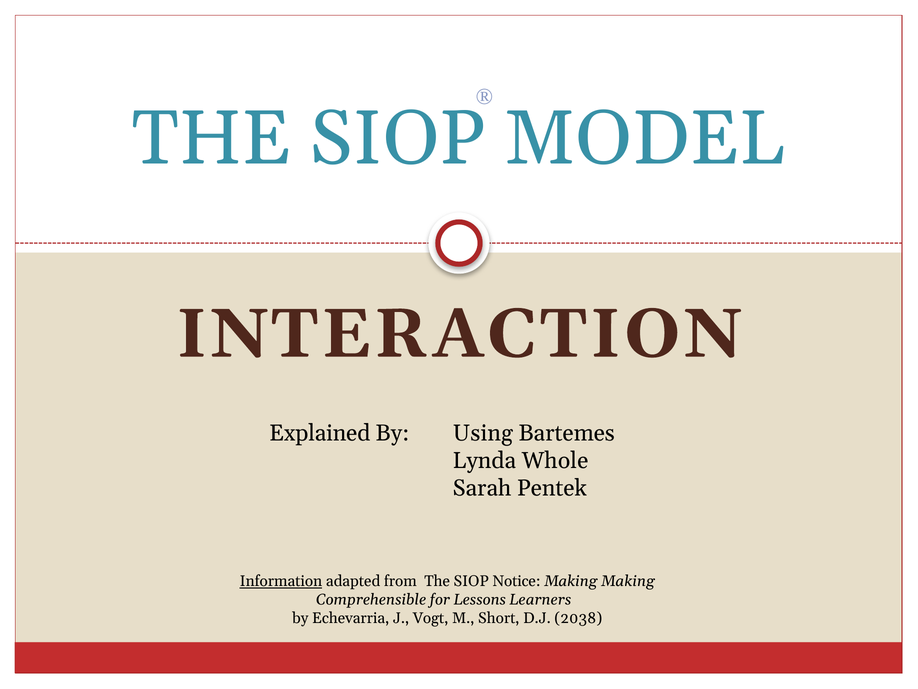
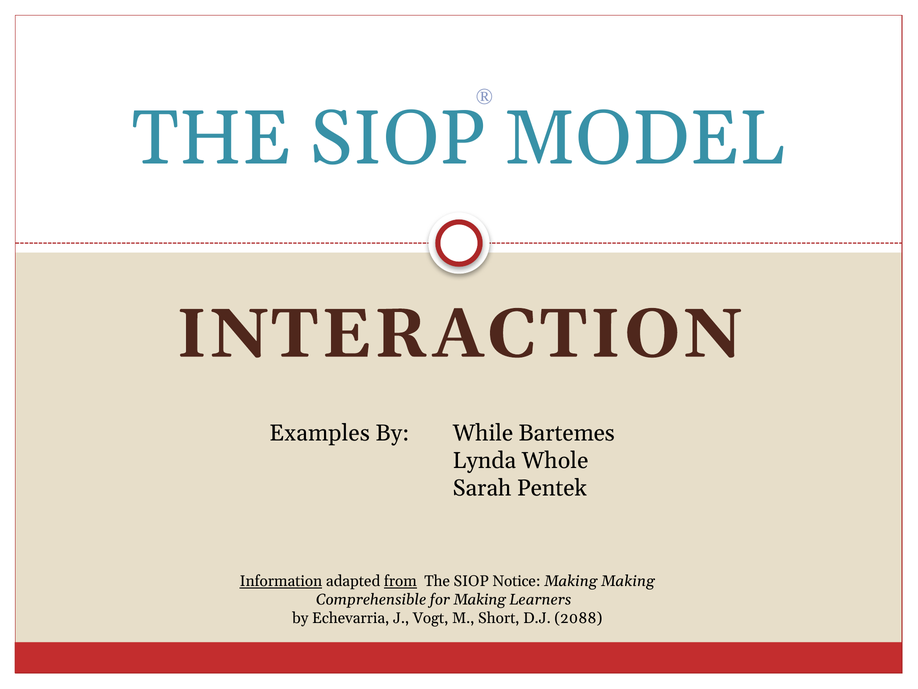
Explained: Explained -> Examples
Using: Using -> While
from underline: none -> present
for Lessons: Lessons -> Making
2038: 2038 -> 2088
